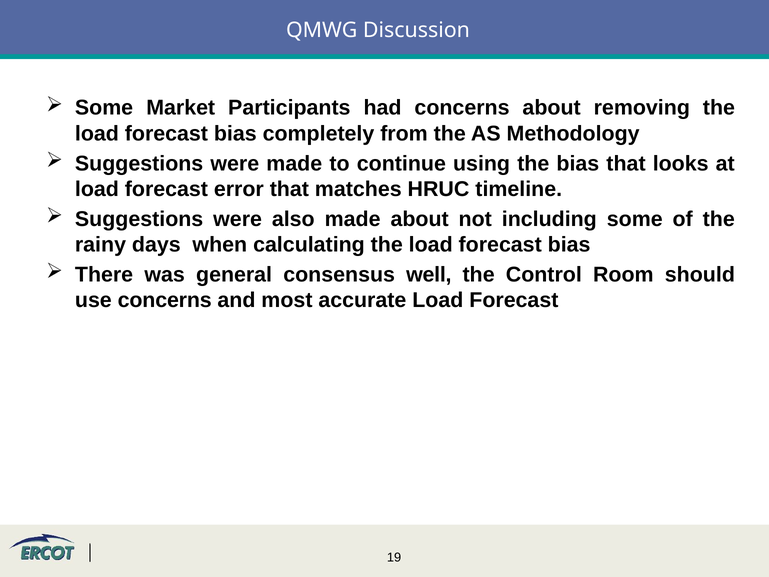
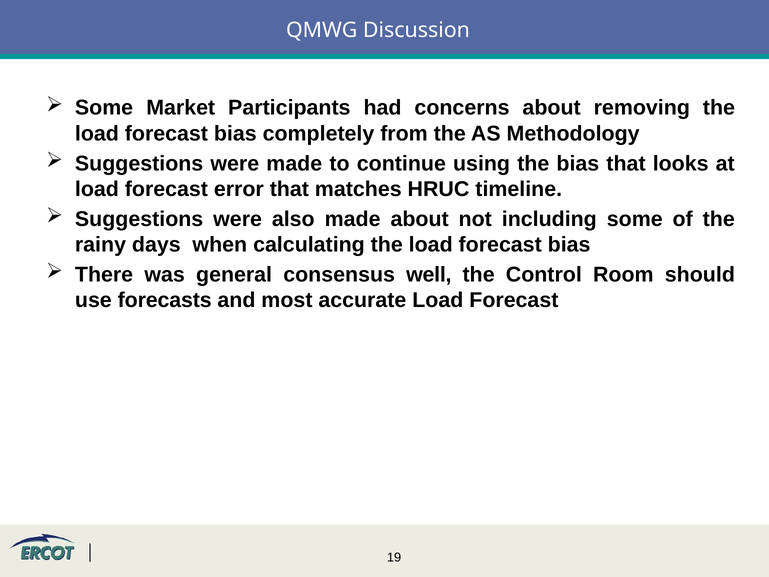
use concerns: concerns -> forecasts
